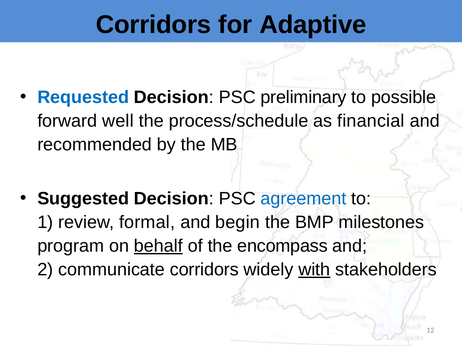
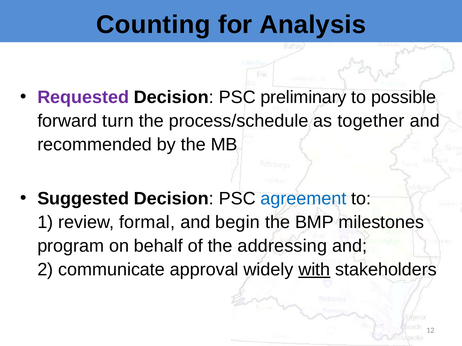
Corridors at (153, 25): Corridors -> Counting
Adaptive: Adaptive -> Analysis
Requested colour: blue -> purple
well: well -> turn
financial: financial -> together
behalf underline: present -> none
encompass: encompass -> addressing
communicate corridors: corridors -> approval
